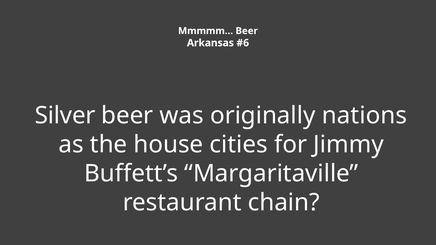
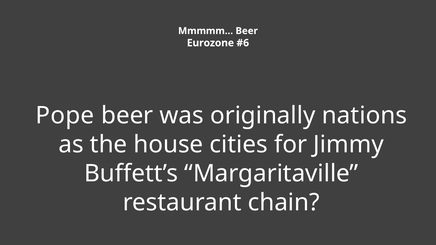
Arkansas: Arkansas -> Eurozone
Silver: Silver -> Pope
